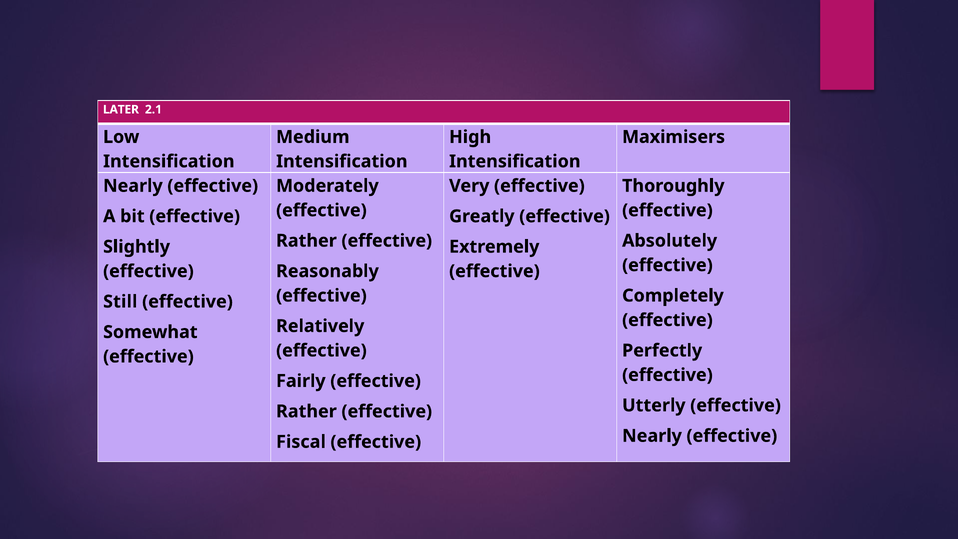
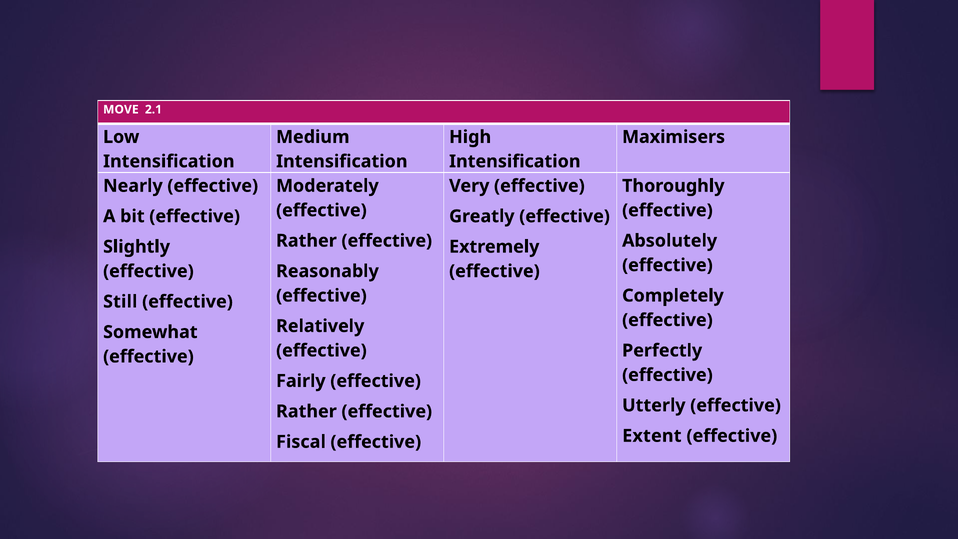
LATER: LATER -> MOVE
Nearly at (652, 436): Nearly -> Extent
